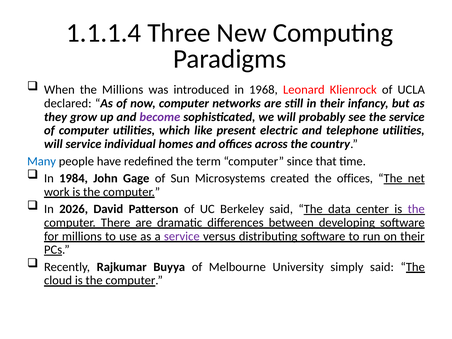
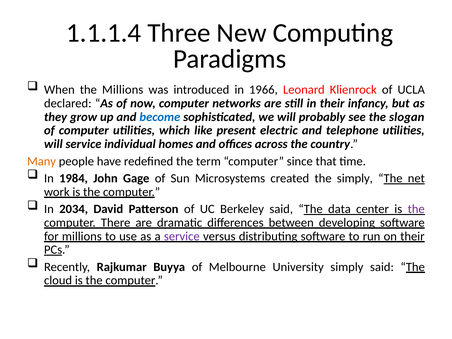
1968: 1968 -> 1966
become colour: purple -> blue
the service: service -> slogan
Many colour: blue -> orange
the offices: offices -> simply
2026: 2026 -> 2034
